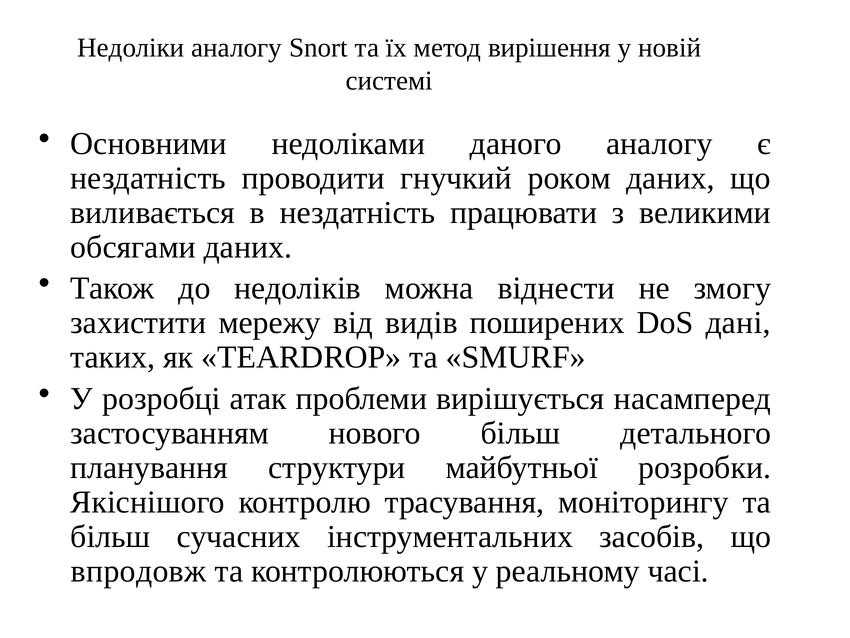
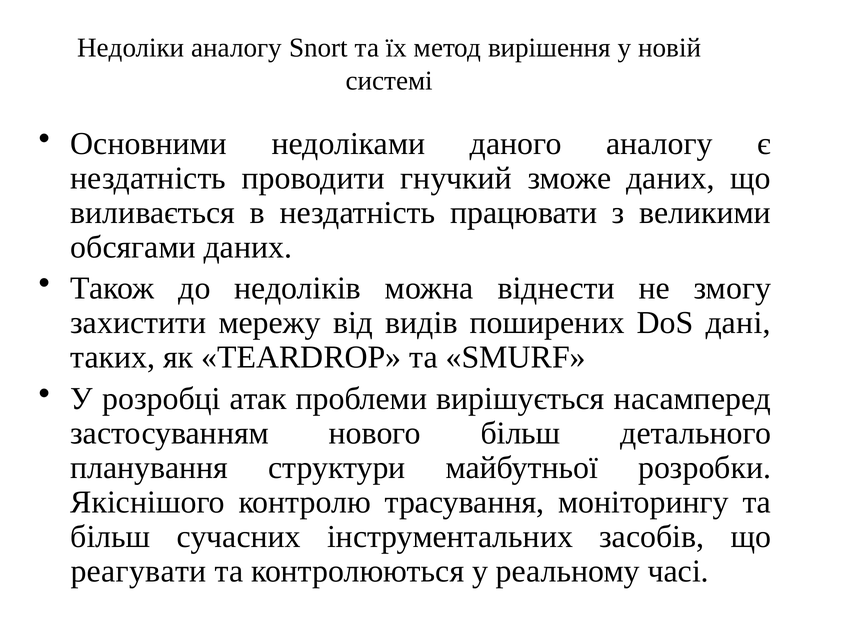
роком: роком -> зможе
впродовж: впродовж -> реагувати
